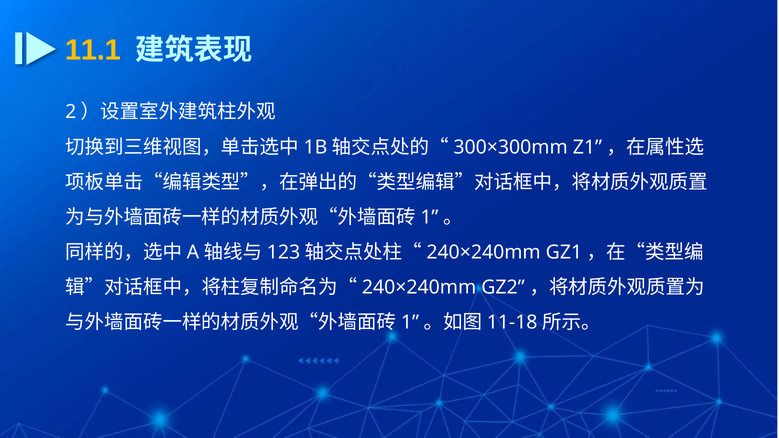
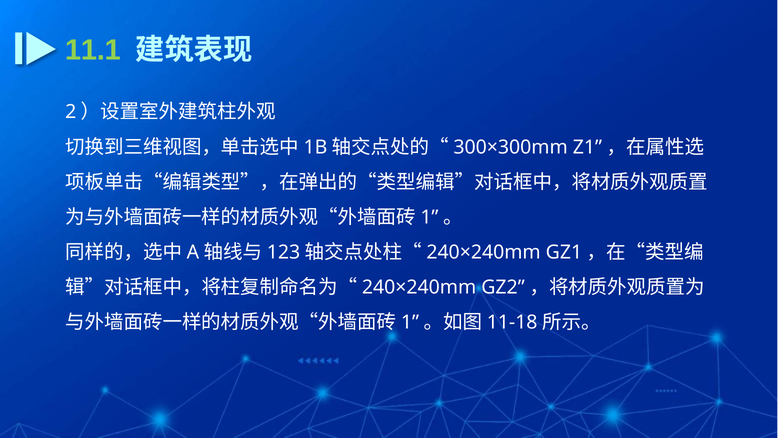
11.1 colour: yellow -> light green
